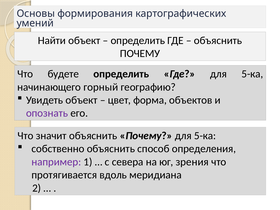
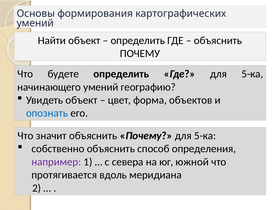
начинающего горный: горный -> умений
опознать colour: purple -> blue
зрения: зрения -> южной
